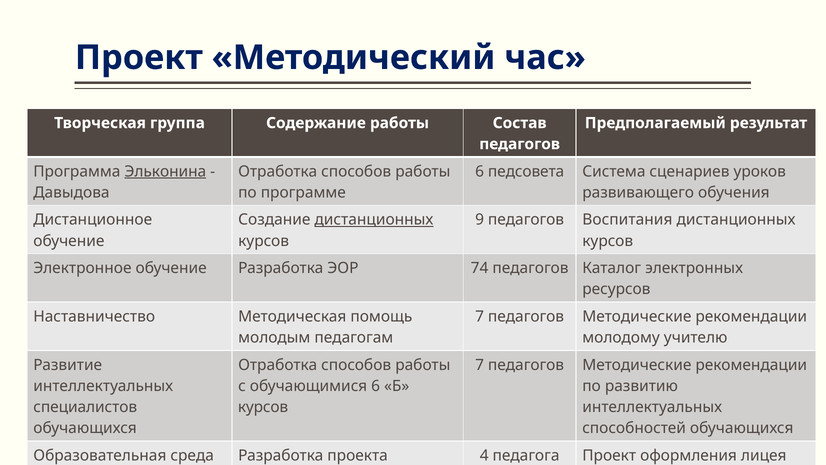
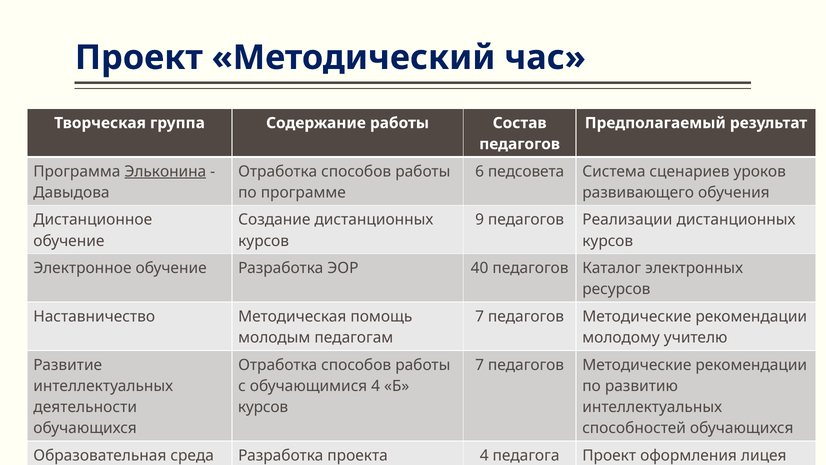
дистанционных at (374, 220) underline: present -> none
педагогов Воспитания: Воспитания -> Реализации
74: 74 -> 40
обучающимися 6: 6 -> 4
специалистов: специалистов -> деятельности
